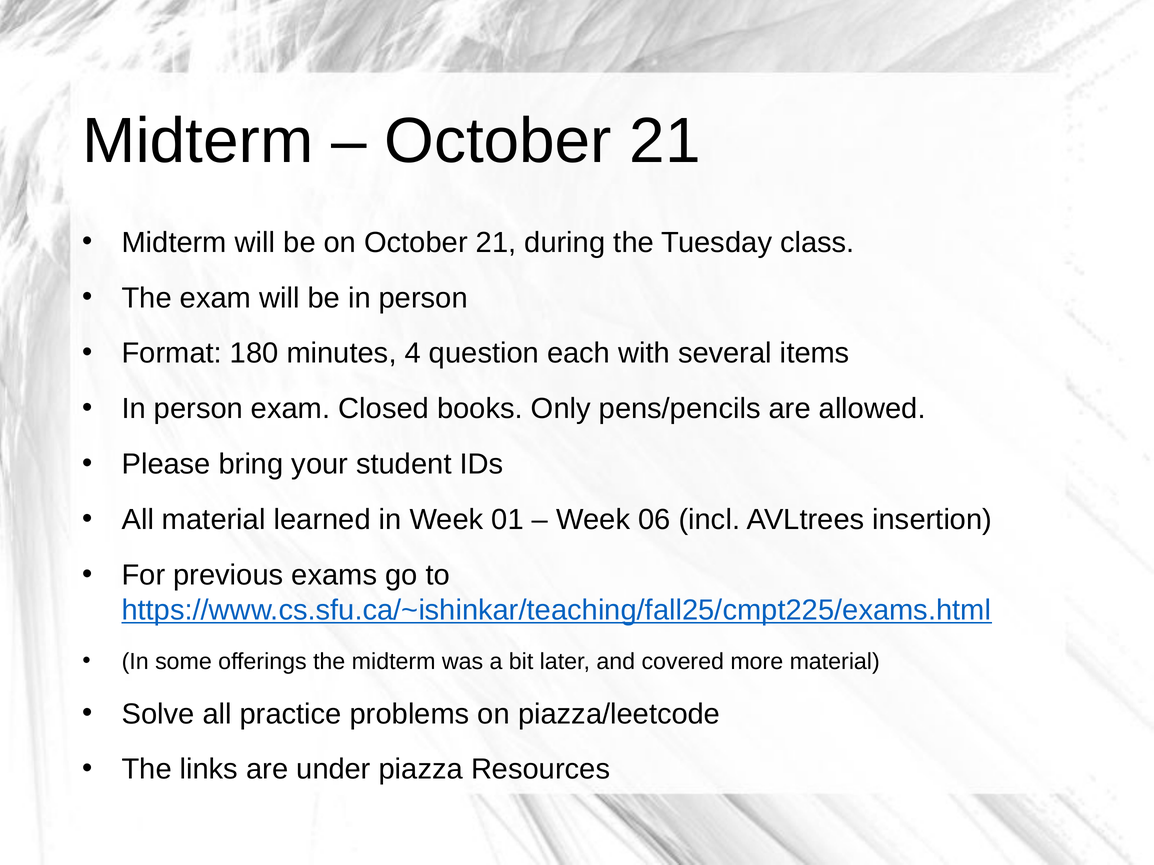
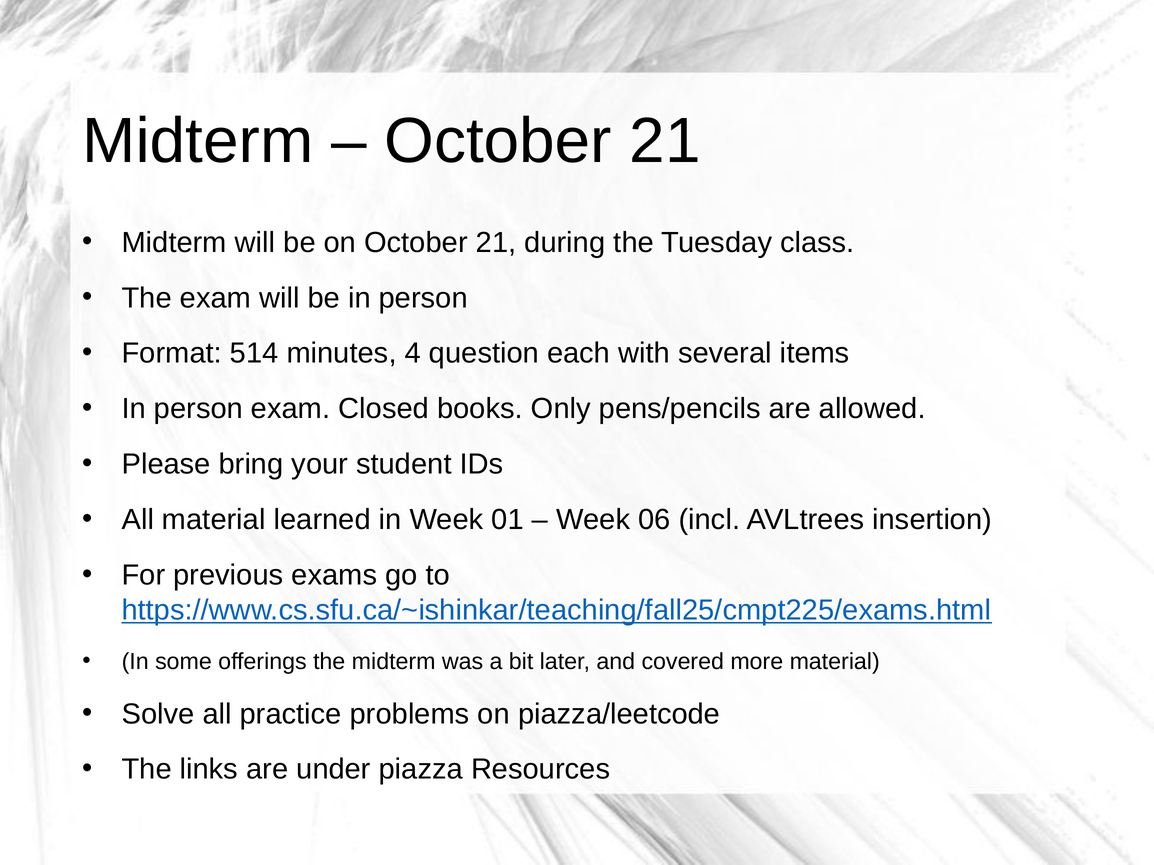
180: 180 -> 514
